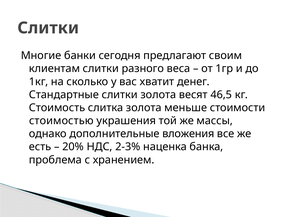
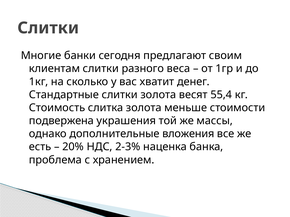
46,5: 46,5 -> 55,4
стоимостью: стоимостью -> подвержена
